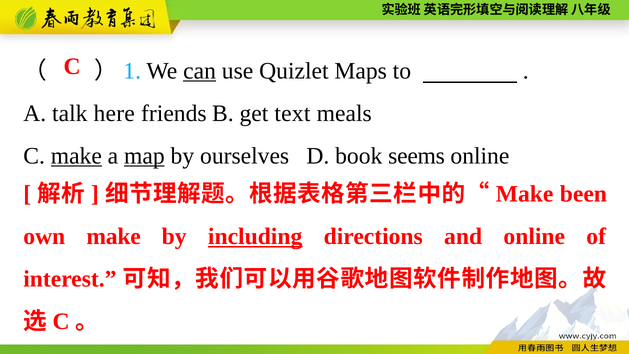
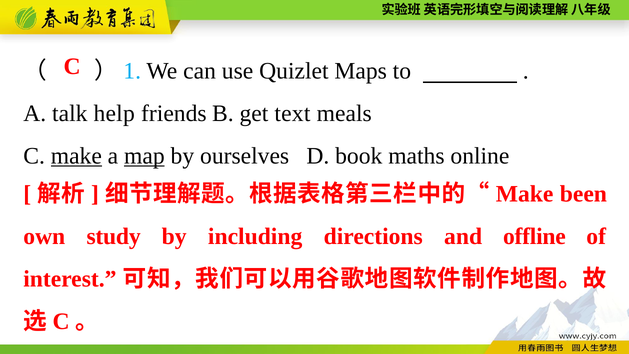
can underline: present -> none
here: here -> help
seems: seems -> maths
own make: make -> study
including underline: present -> none
and online: online -> offline
